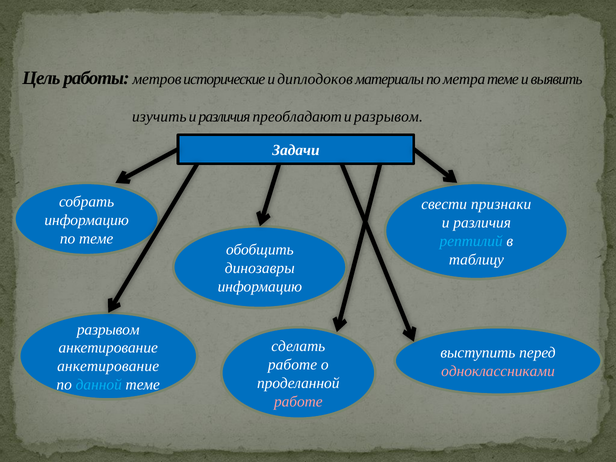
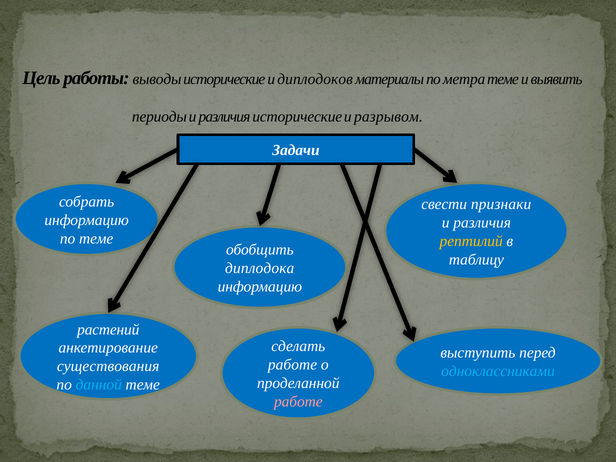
метров: метров -> выводы
изучить: изучить -> периоды
различия преобладают: преобладают -> исторические
рептилий colour: light blue -> yellow
динозавры: динозавры -> диплодока
разрывом at (108, 329): разрывом -> растений
анкетирование at (108, 366): анкетирование -> существования
одноклассниками colour: pink -> light blue
